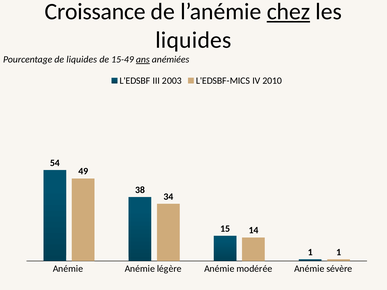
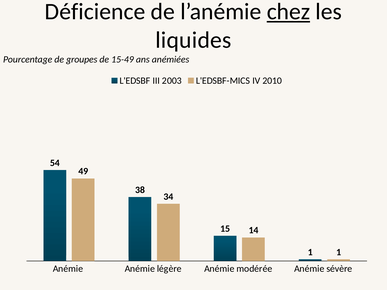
Croissance: Croissance -> Déficience
de liquides: liquides -> groupes
ans underline: present -> none
